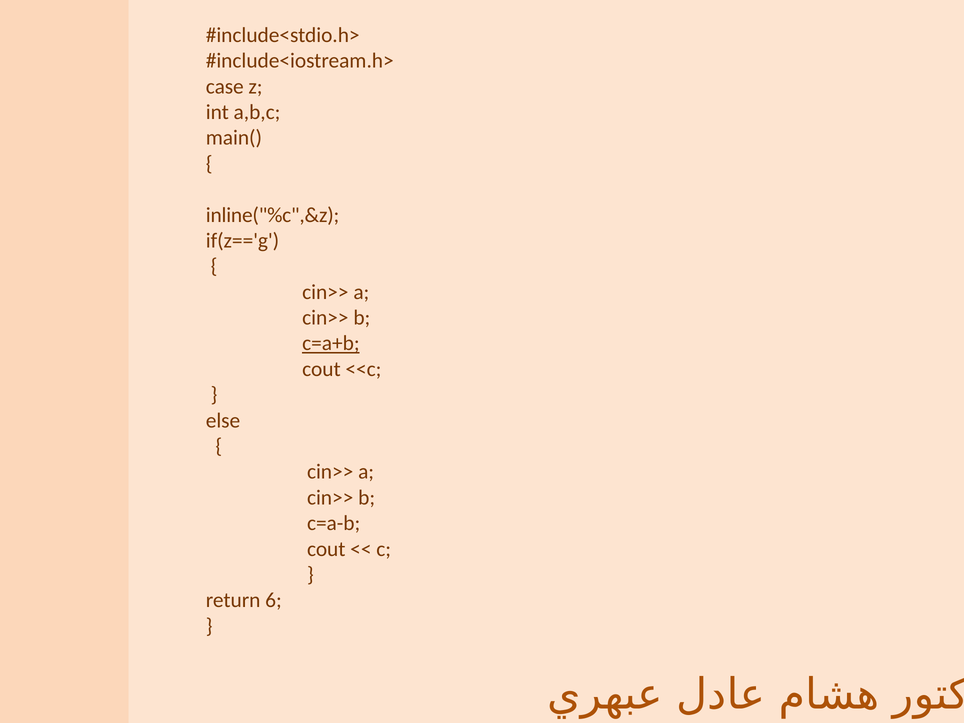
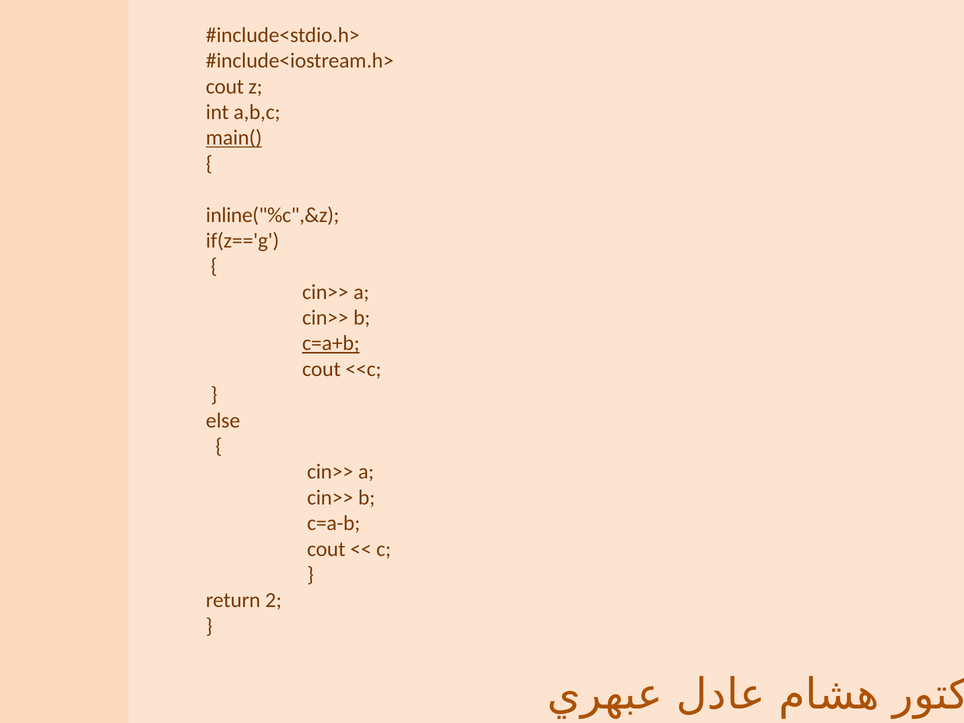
case at (225, 86): case -> cout
main( underline: none -> present
6: 6 -> 2
